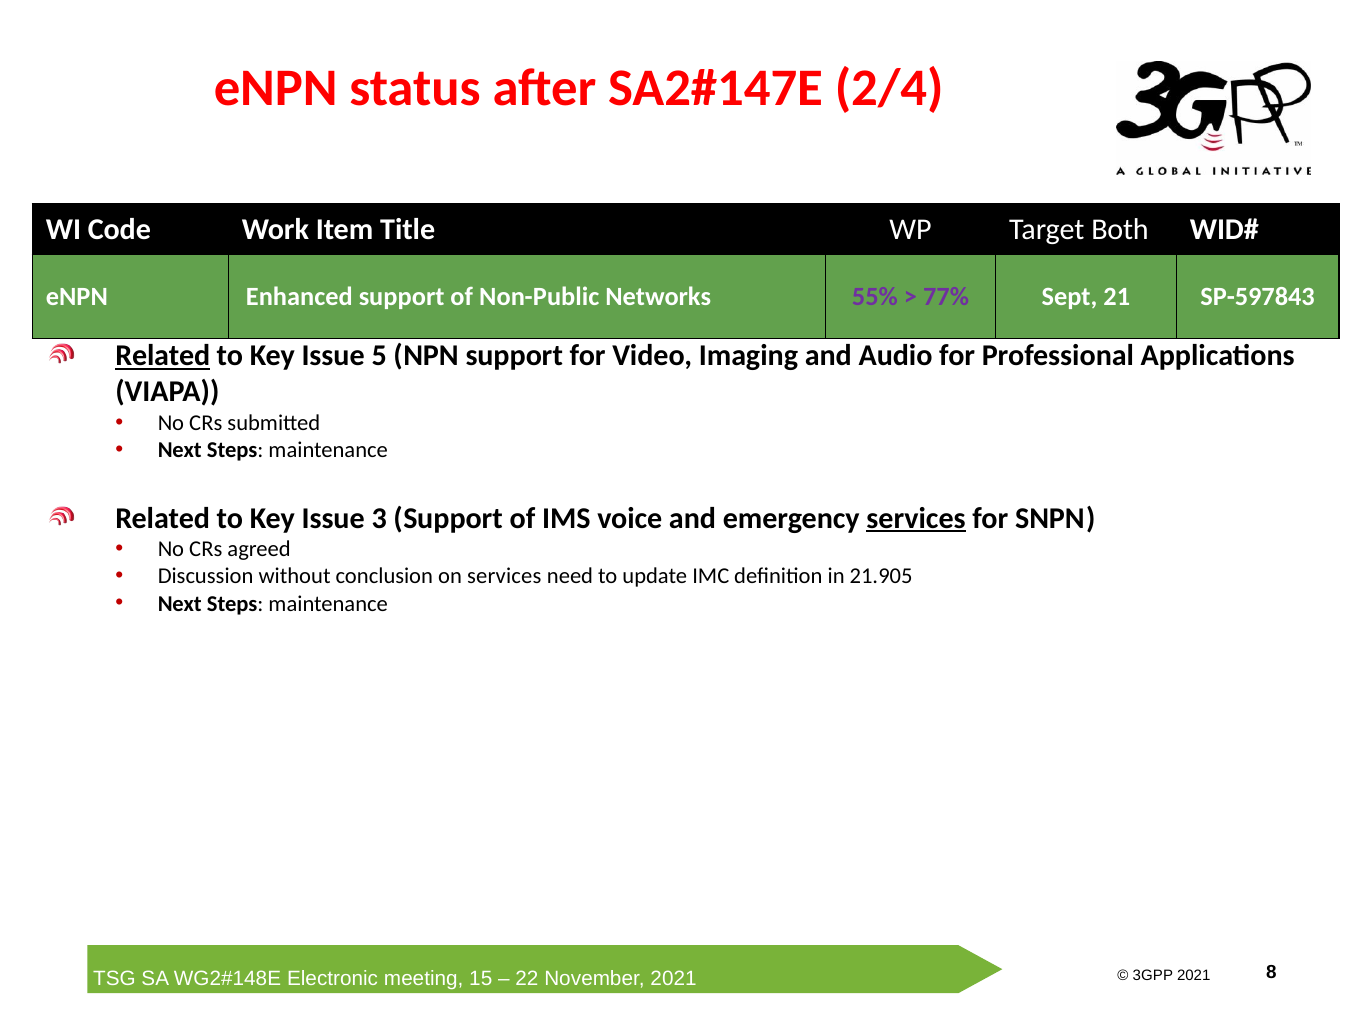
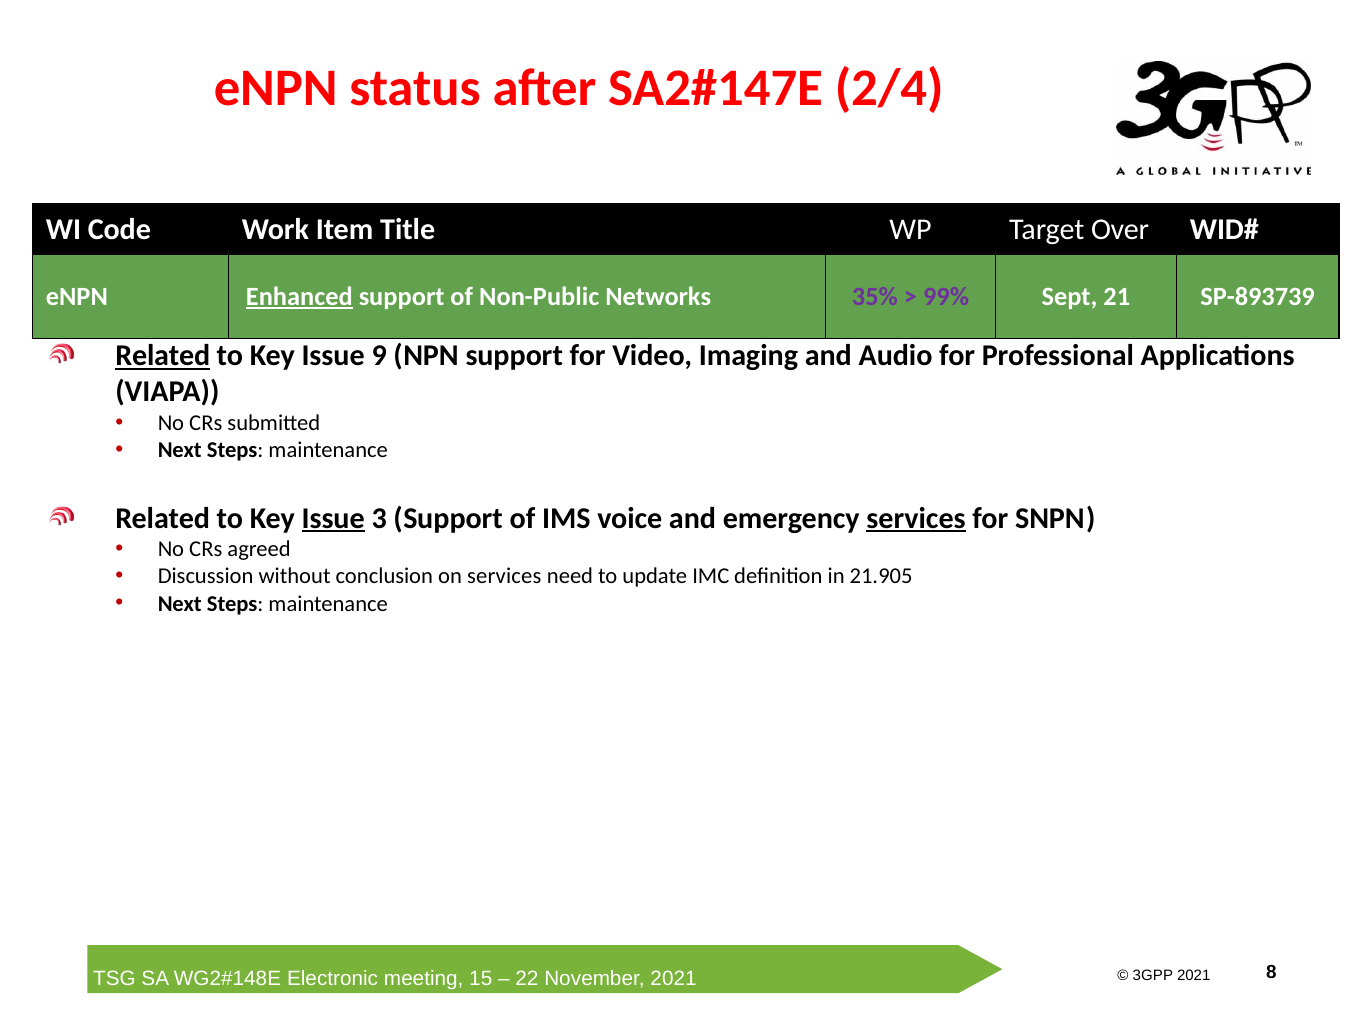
Both: Both -> Over
Enhanced underline: none -> present
55%: 55% -> 35%
77%: 77% -> 99%
SP-597843: SP-597843 -> SP-893739
5: 5 -> 9
Issue at (333, 518) underline: none -> present
